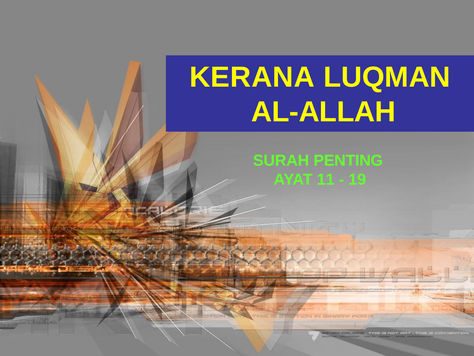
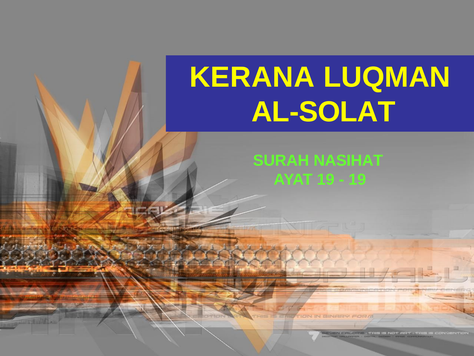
AL-ALLAH: AL-ALLAH -> AL-SOLAT
PENTING: PENTING -> NASIHAT
AYAT 11: 11 -> 19
